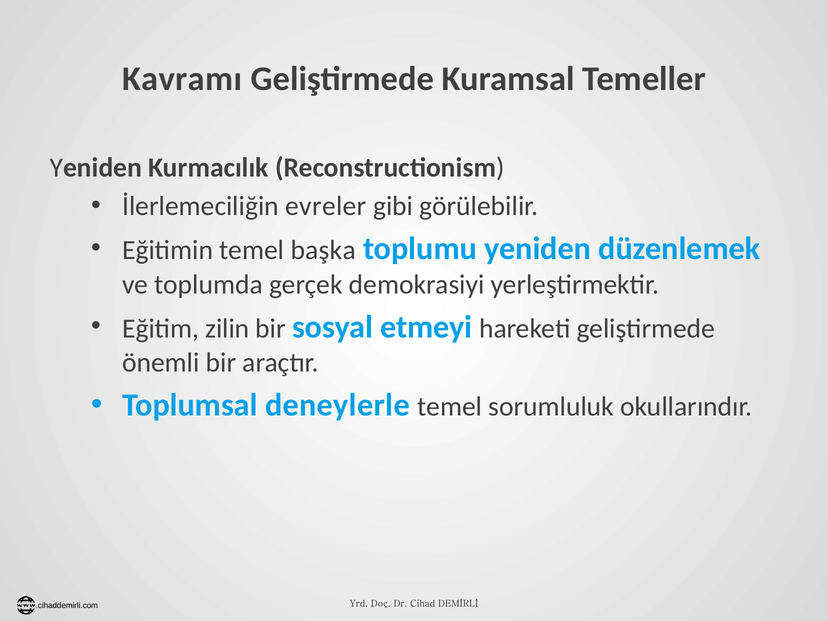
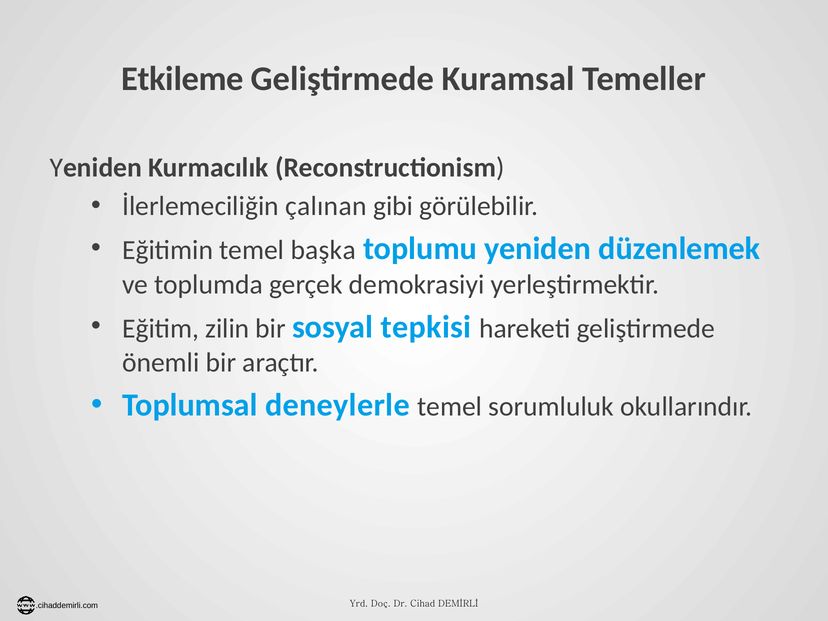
Kavramı: Kavramı -> Etkileme
evreler: evreler -> çalınan
etmeyi: etmeyi -> tepkisi
